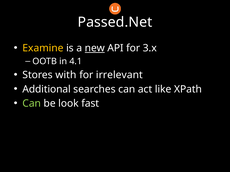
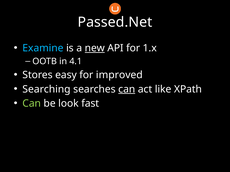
Examine colour: yellow -> light blue
3.x: 3.x -> 1.x
with: with -> easy
irrelevant: irrelevant -> improved
Additional: Additional -> Searching
can at (127, 89) underline: none -> present
